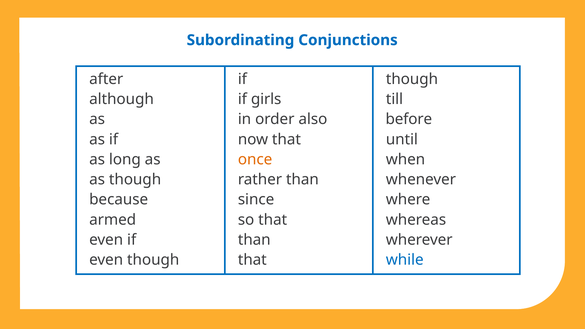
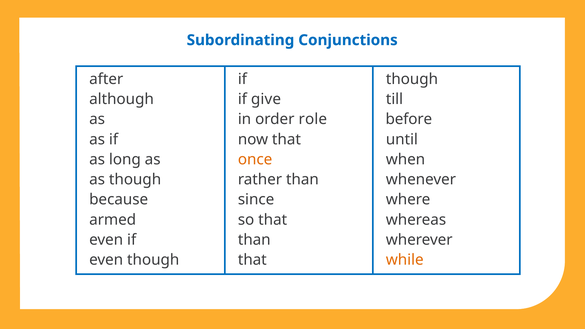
girls: girls -> give
also: also -> role
while colour: blue -> orange
